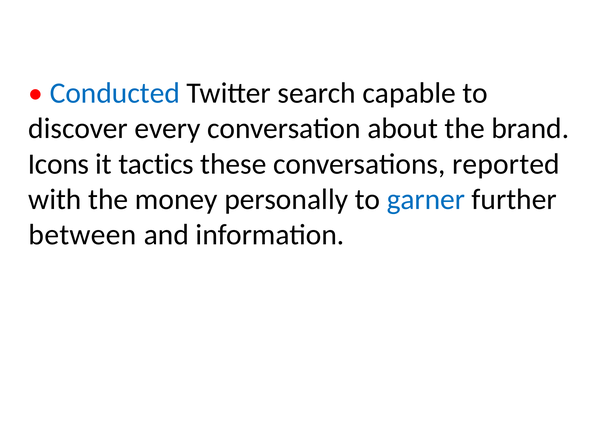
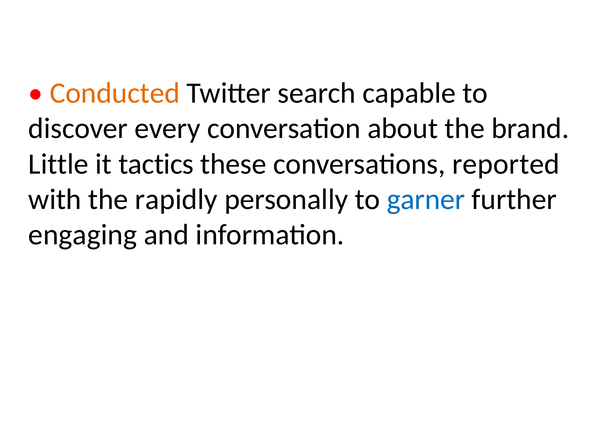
Conducted colour: blue -> orange
Icons: Icons -> Little
money: money -> rapidly
between: between -> engaging
